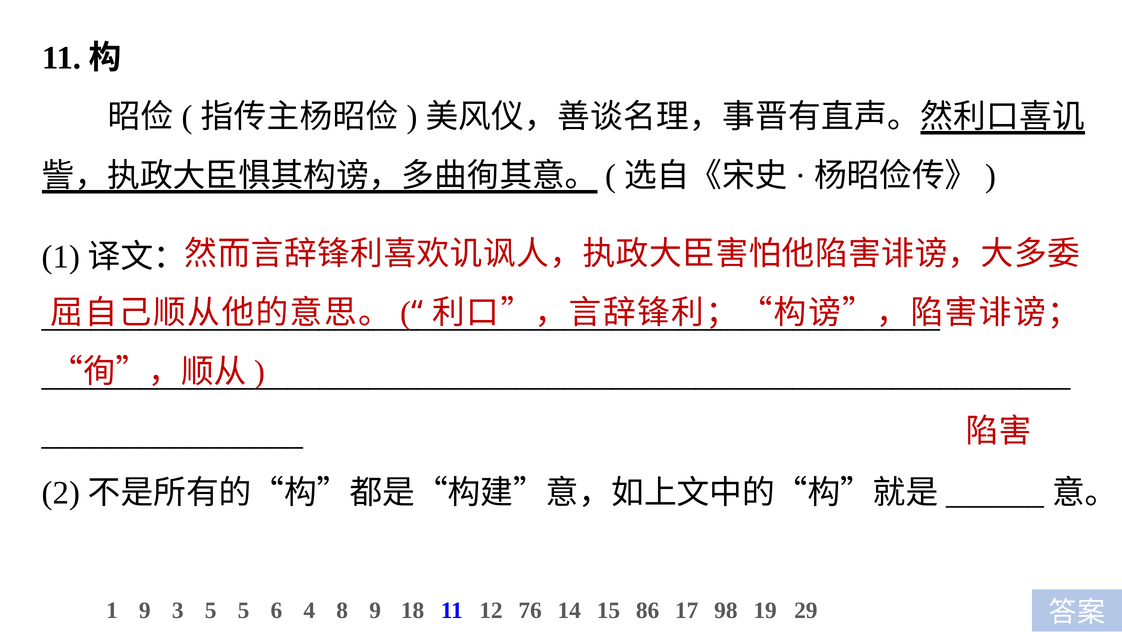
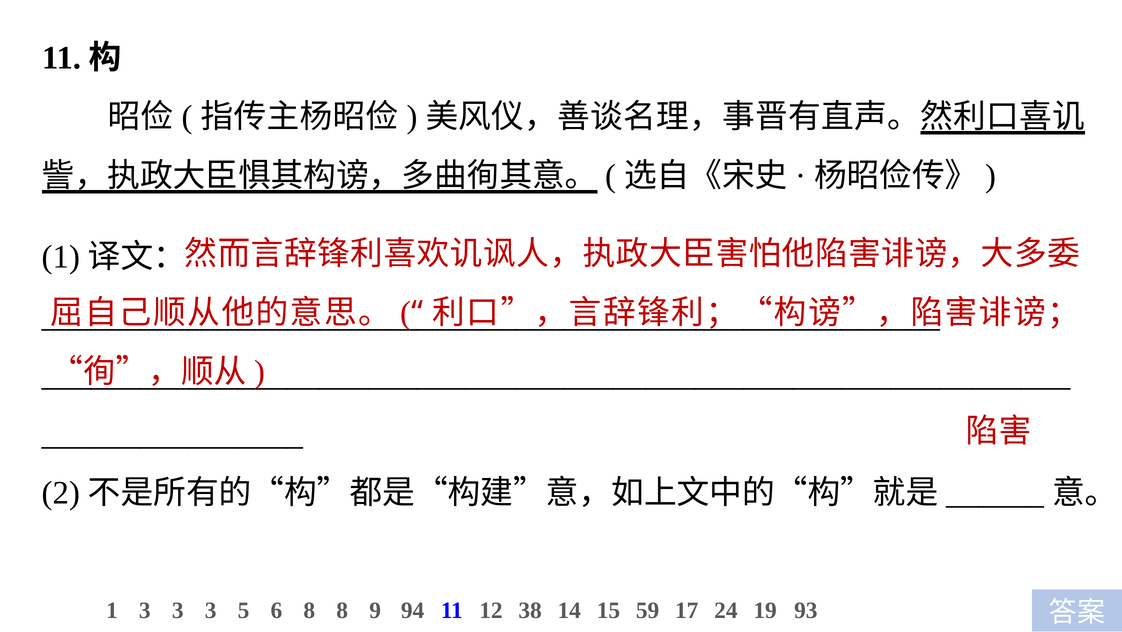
1 9: 9 -> 3
5 at (211, 610): 5 -> 3
6 4: 4 -> 8
18: 18 -> 94
76: 76 -> 38
86: 86 -> 59
98: 98 -> 24
29: 29 -> 93
